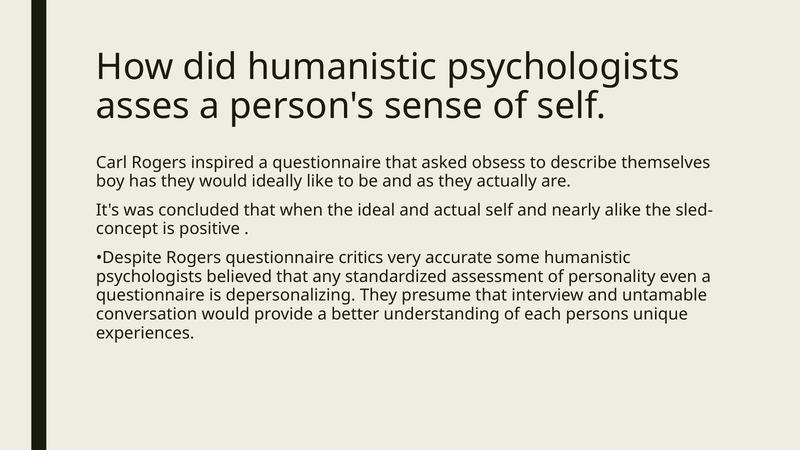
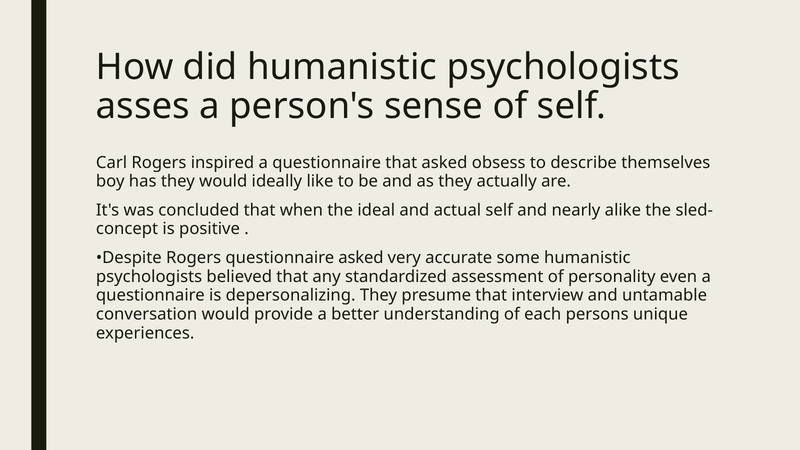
questionnaire critics: critics -> asked
